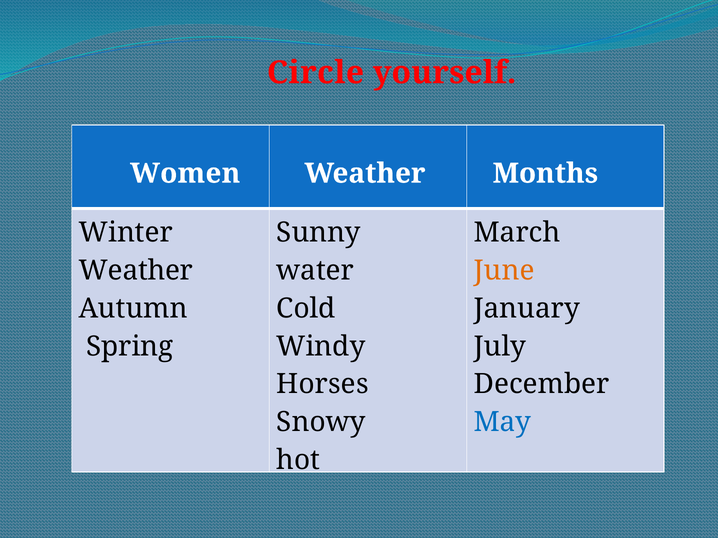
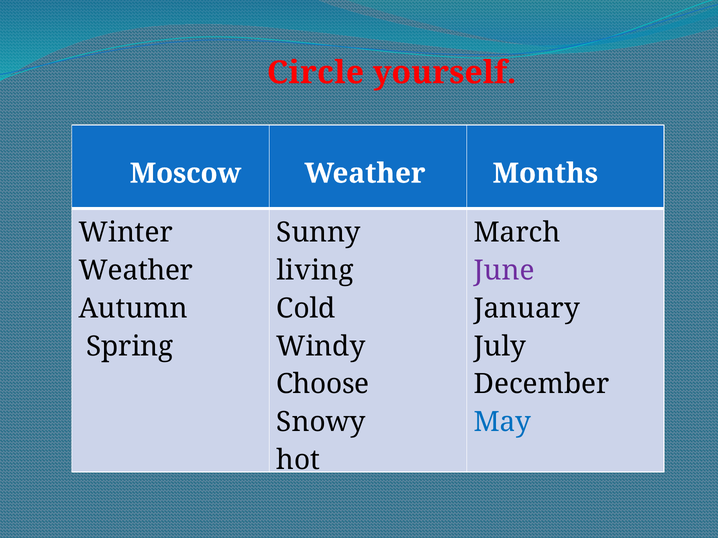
Women: Women -> Moscow
water: water -> living
June colour: orange -> purple
Horses: Horses -> Choose
